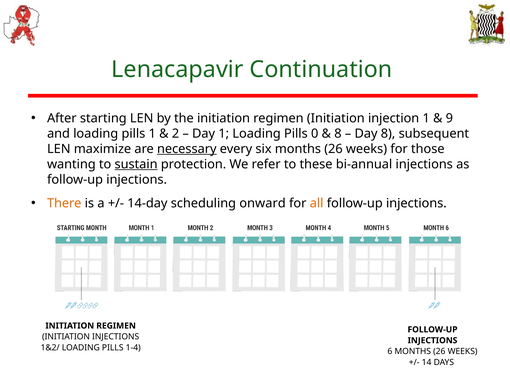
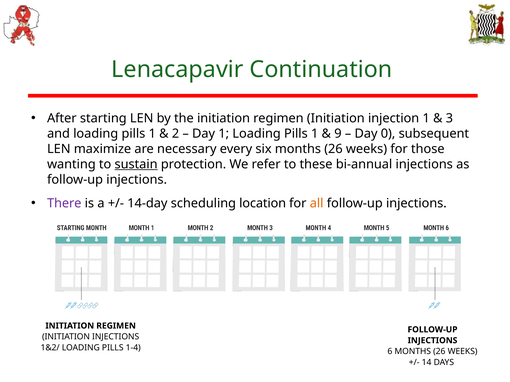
9: 9 -> 3
1 Loading Pills 0: 0 -> 1
8 at (338, 134): 8 -> 9
Day 8: 8 -> 0
necessary underline: present -> none
There colour: orange -> purple
onward: onward -> location
